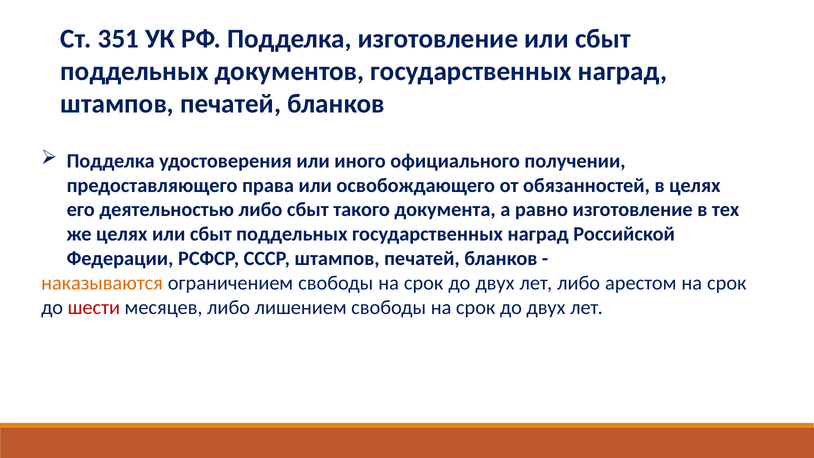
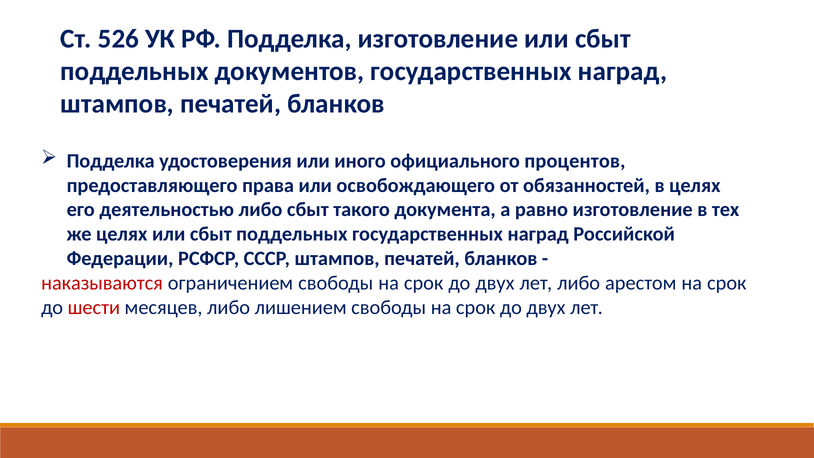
351: 351 -> 526
получении: получении -> процентов
наказываются colour: orange -> red
